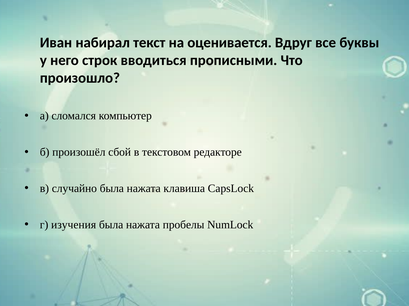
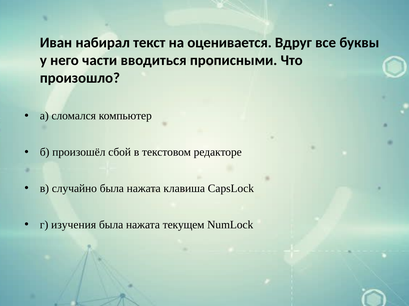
строк: строк -> части
пробелы: пробелы -> текущем
